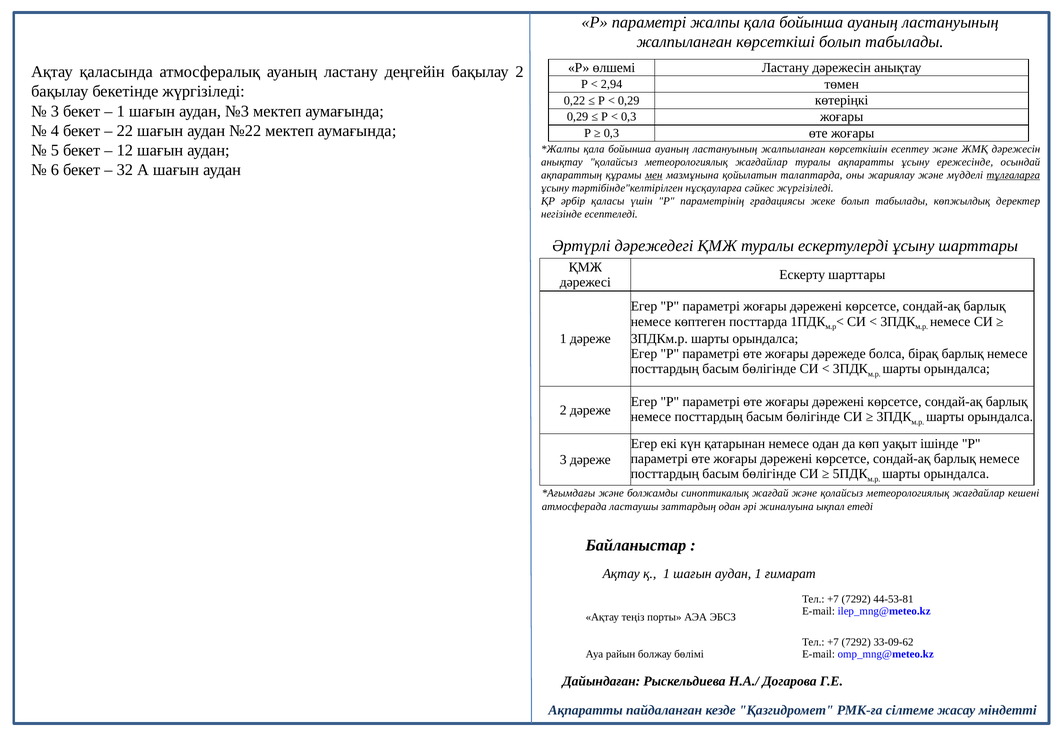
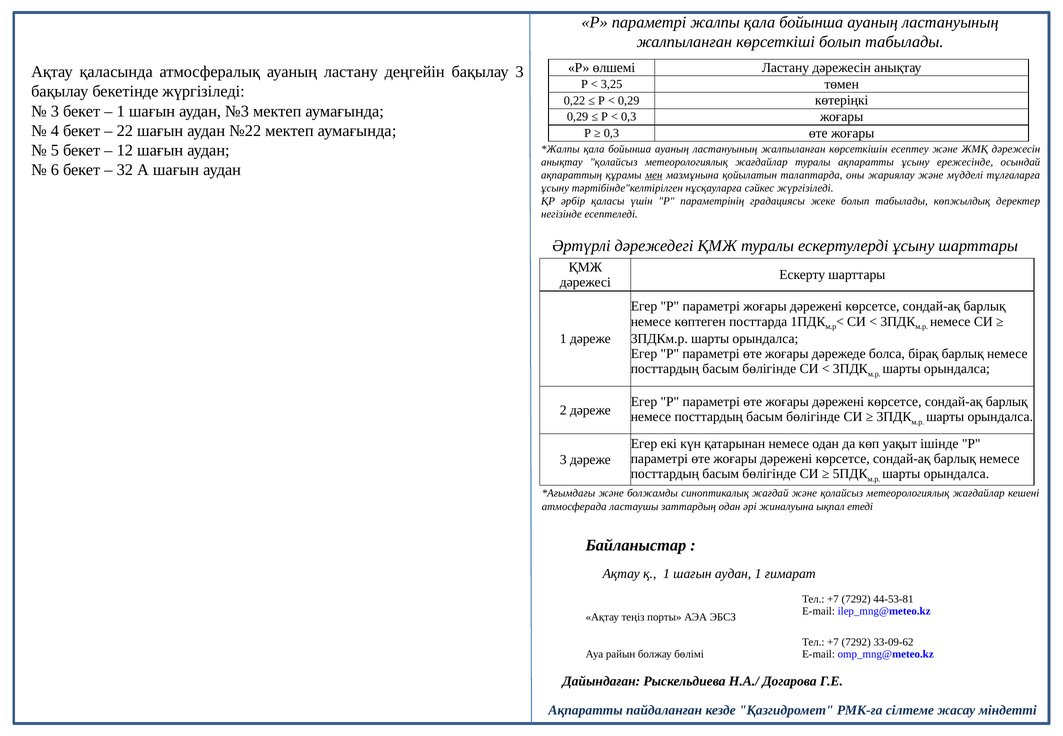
бақылау 2: 2 -> 3
2,94: 2,94 -> 3,25
тұлғаларға underline: present -> none
